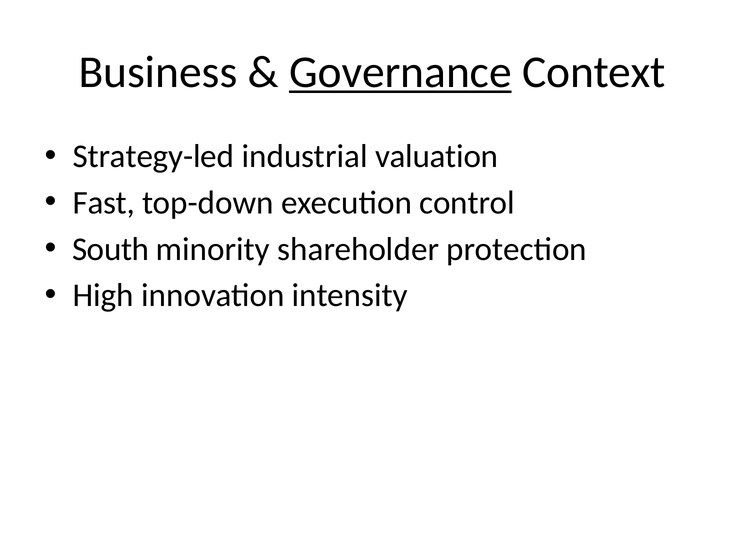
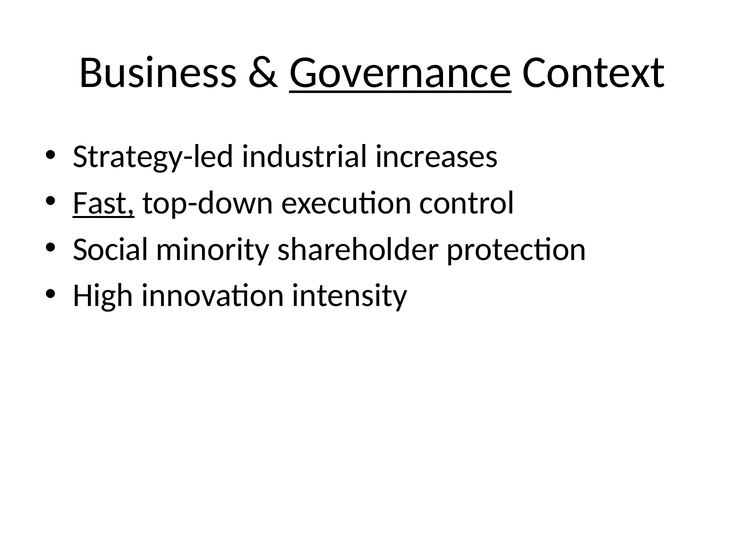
valuation: valuation -> increases
Fast underline: none -> present
South: South -> Social
